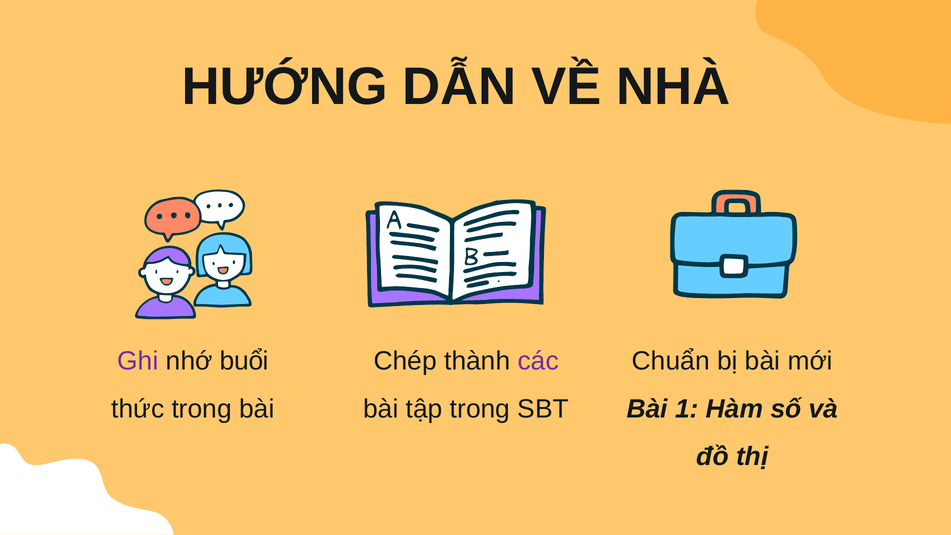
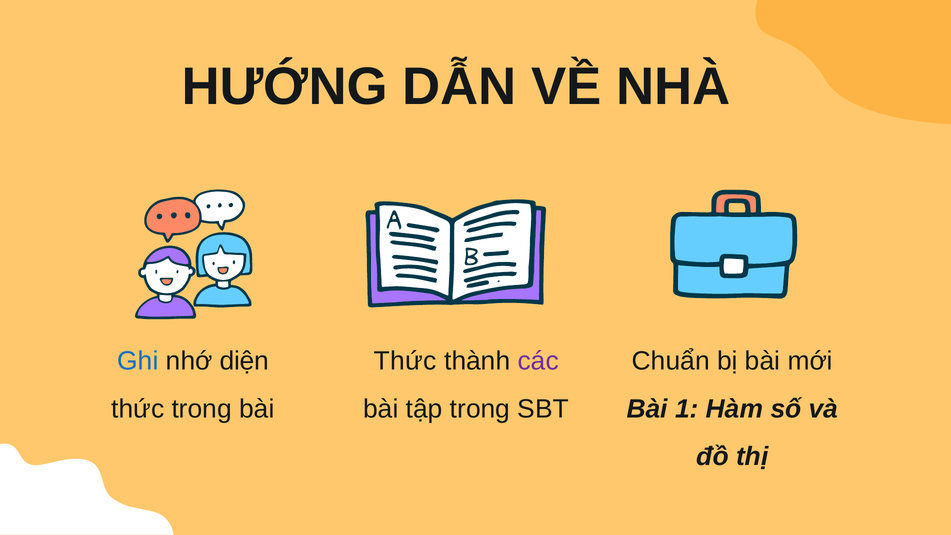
Ghi colour: purple -> blue
buổi: buổi -> diện
Chép at (405, 361): Chép -> Thức
